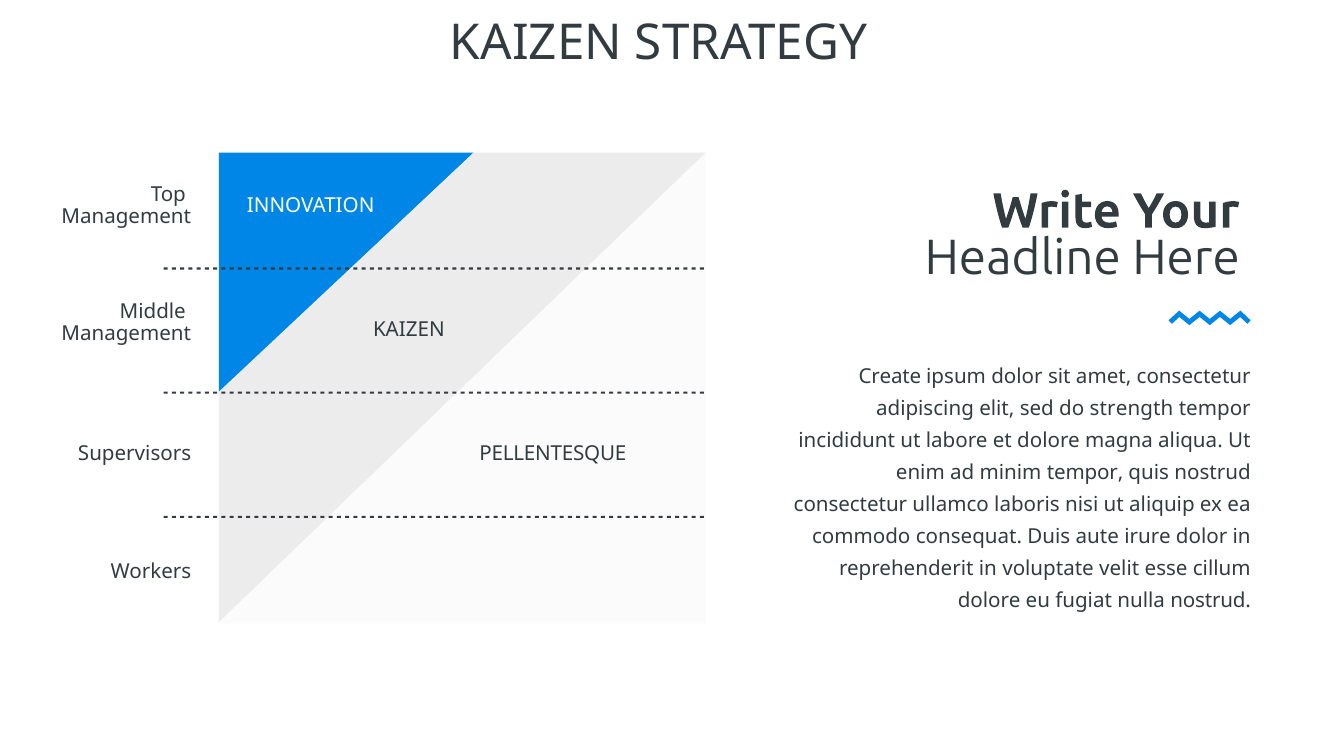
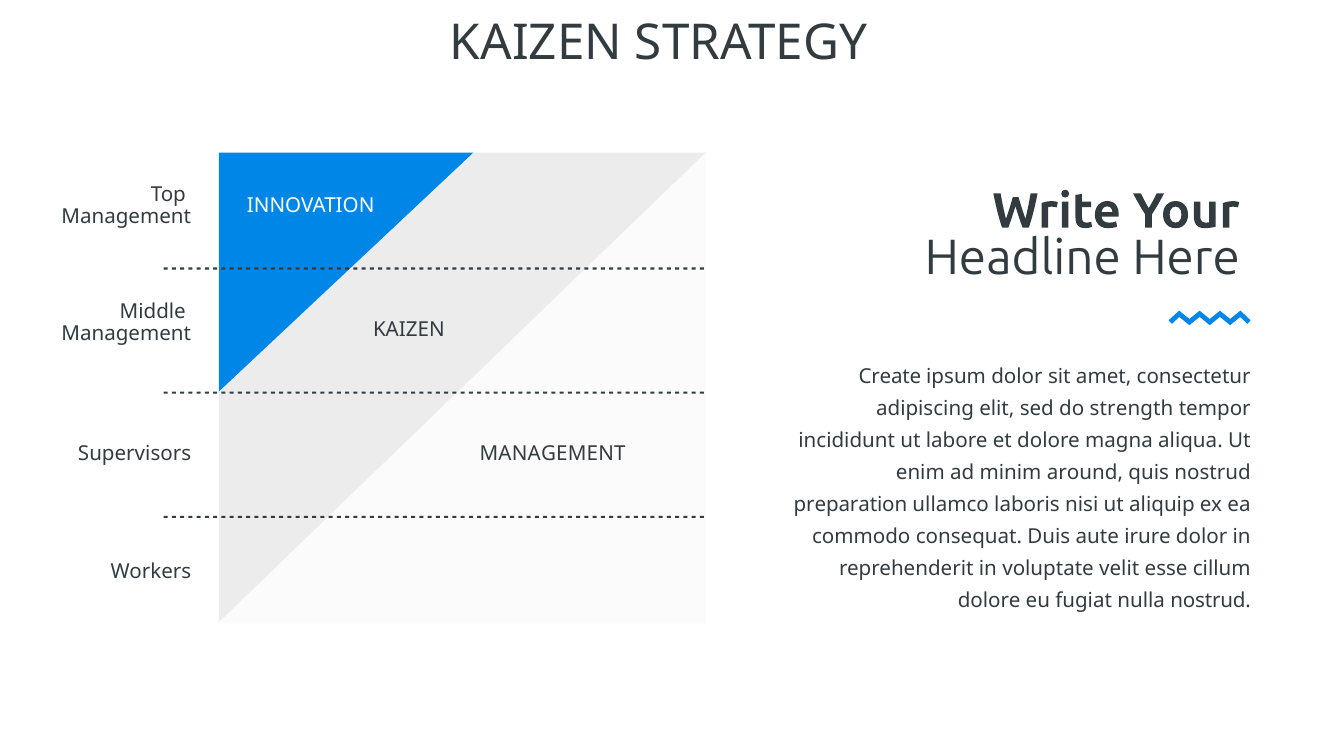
PELLENTESQUE at (553, 454): PELLENTESQUE -> MANAGEMENT
minim tempor: tempor -> around
consectetur at (850, 505): consectetur -> preparation
